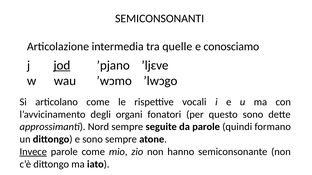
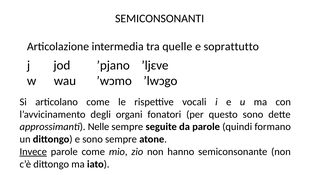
conosciamo: conosciamo -> soprattutto
jod underline: present -> none
Nord: Nord -> Nelle
